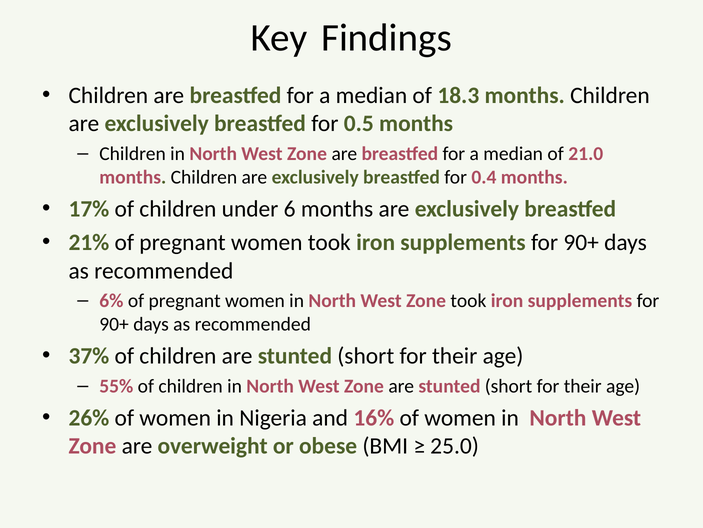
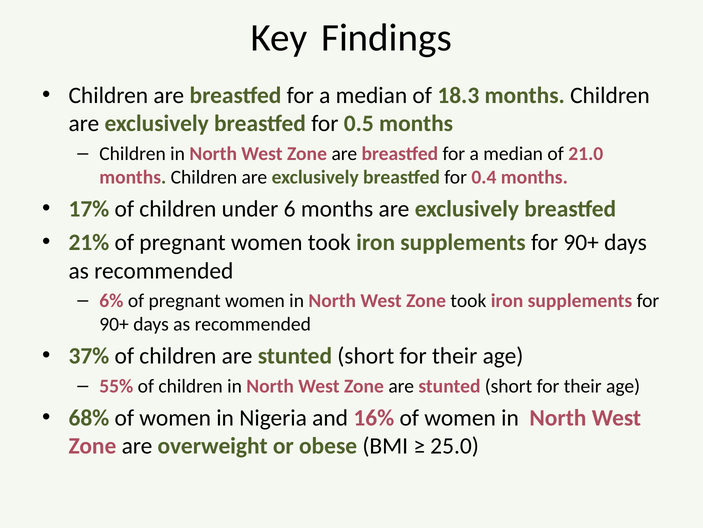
26%: 26% -> 68%
